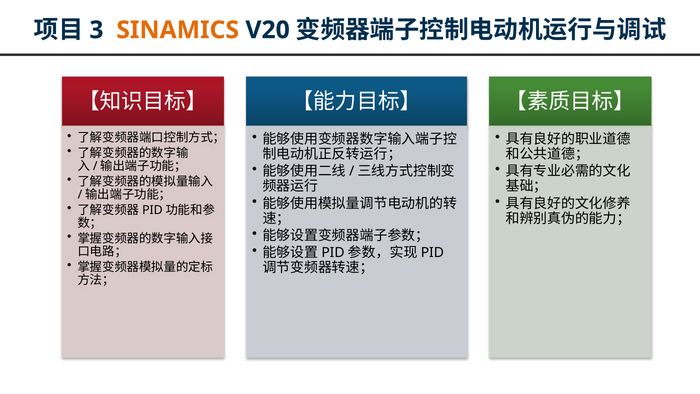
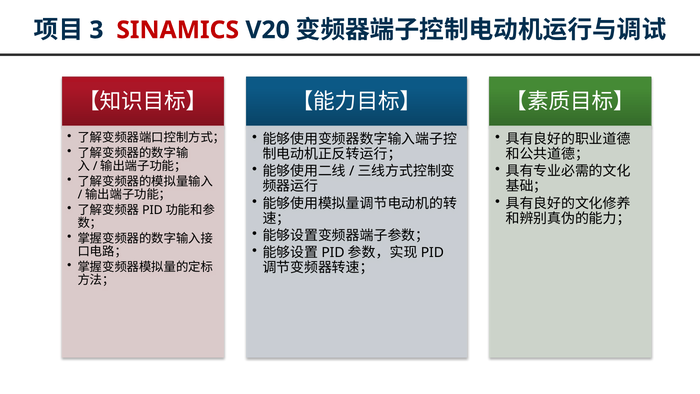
SINAMICS colour: orange -> red
